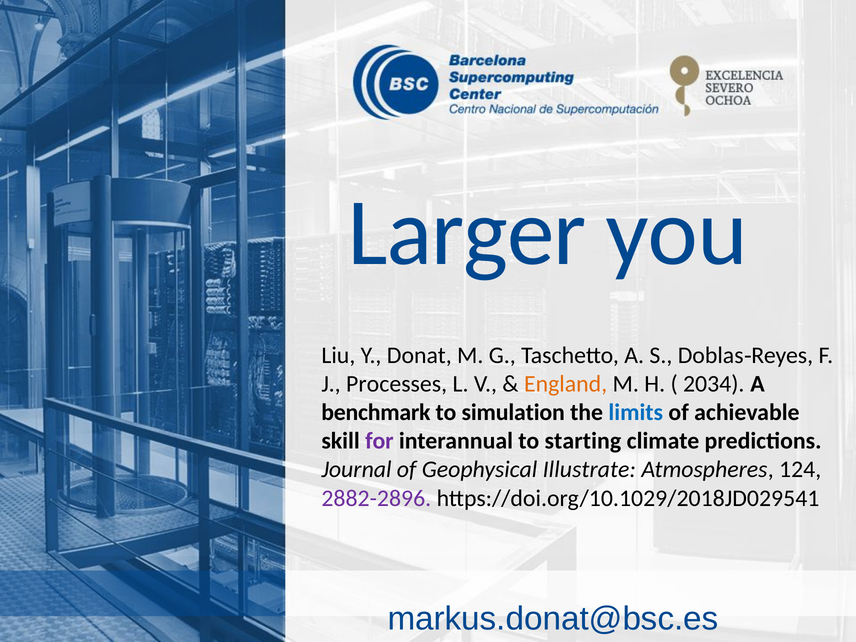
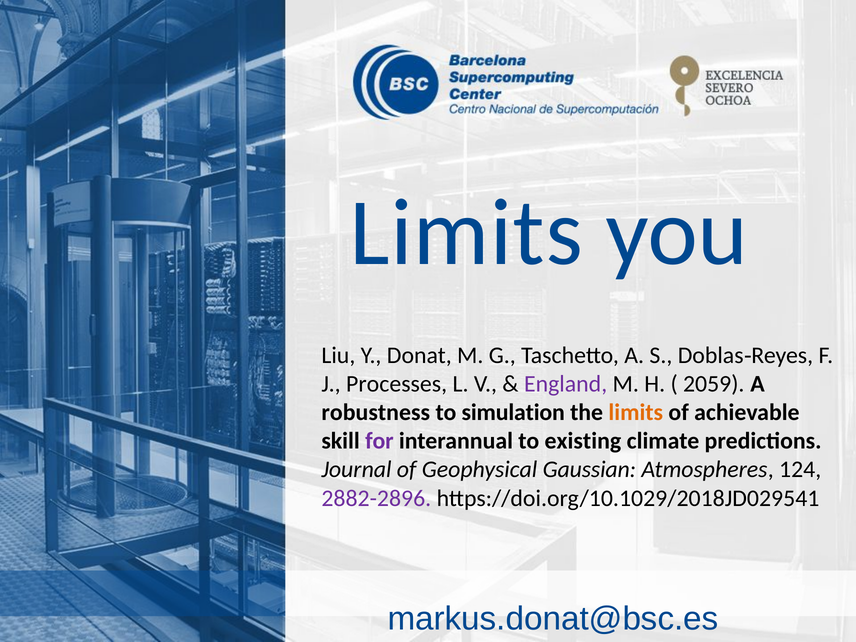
Larger at (467, 233): Larger -> Limits
England colour: orange -> purple
2034: 2034 -> 2059
benchmark: benchmark -> robustness
limits at (636, 413) colour: blue -> orange
starting: starting -> existing
Illustrate: Illustrate -> Gaussian
